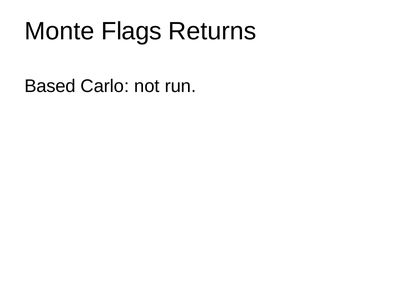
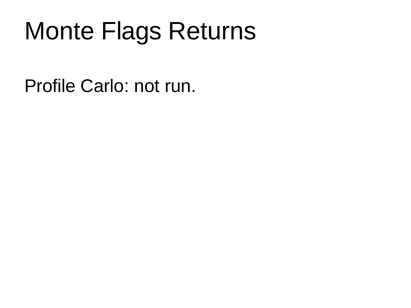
Based: Based -> Profile
